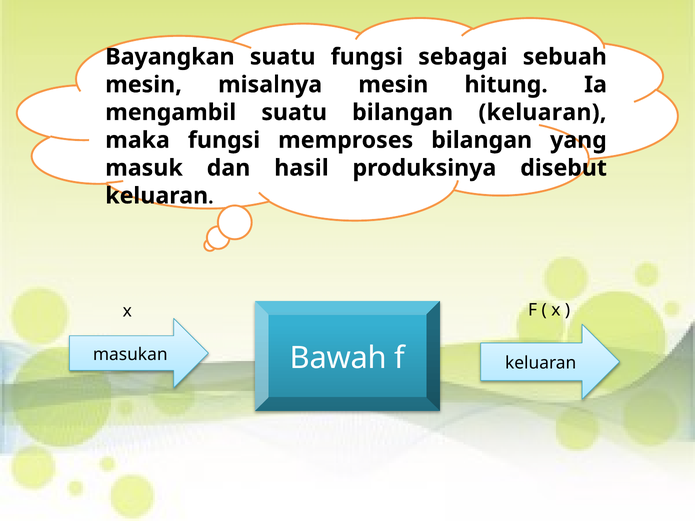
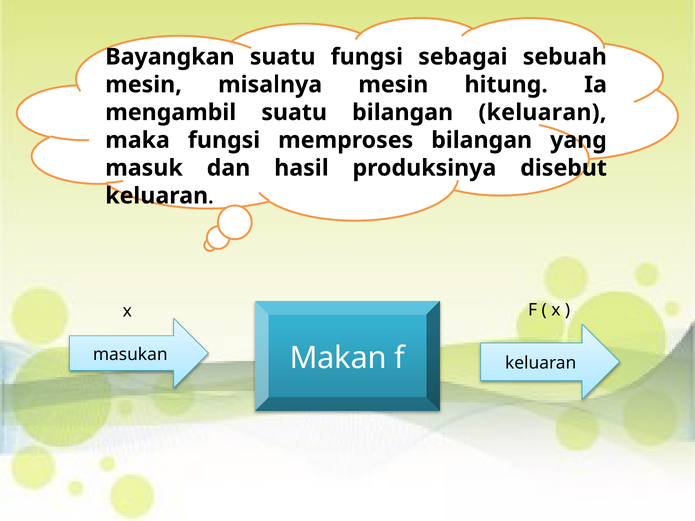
Bawah: Bawah -> Makan
